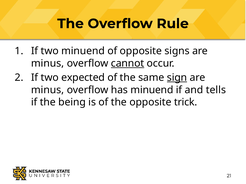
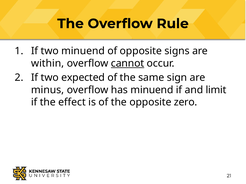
minus at (48, 63): minus -> within
sign underline: present -> none
tells: tells -> limit
being: being -> effect
trick: trick -> zero
